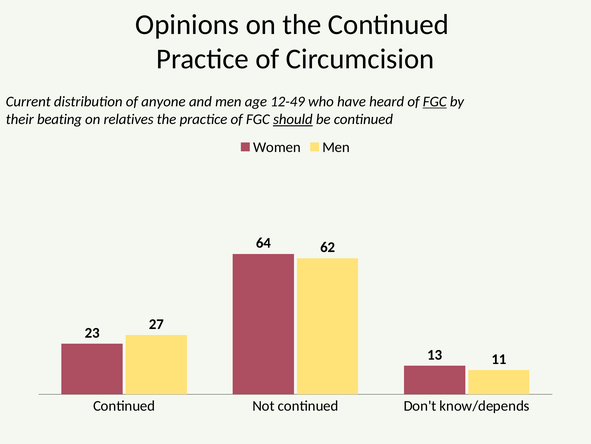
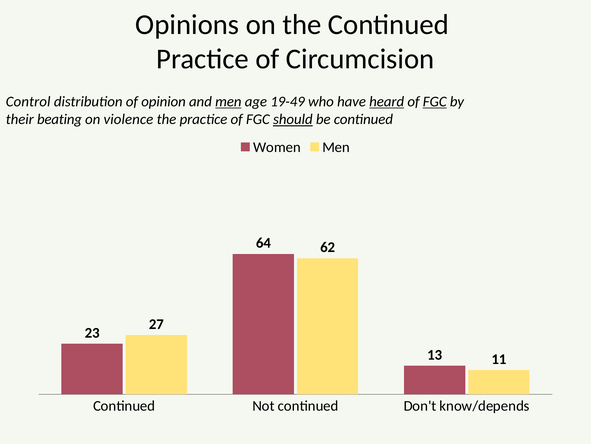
Current: Current -> Control
anyone: anyone -> opinion
men at (228, 101) underline: none -> present
12-49: 12-49 -> 19-49
heard underline: none -> present
relatives: relatives -> violence
